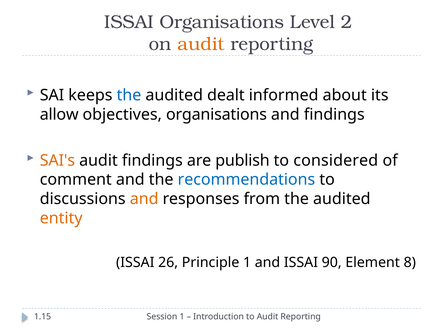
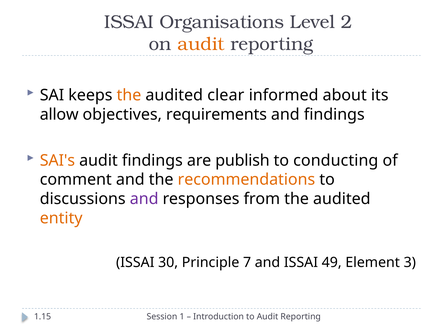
the at (129, 95) colour: blue -> orange
dealt: dealt -> clear
objectives organisations: organisations -> requirements
considered: considered -> conducting
recommendations colour: blue -> orange
and at (144, 199) colour: orange -> purple
26: 26 -> 30
Principle 1: 1 -> 7
90: 90 -> 49
8: 8 -> 3
